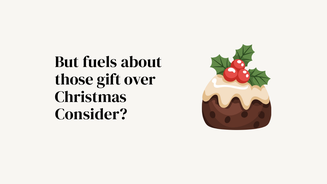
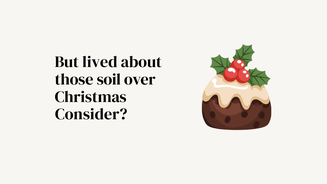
fuels: fuels -> lived
gift: gift -> soil
